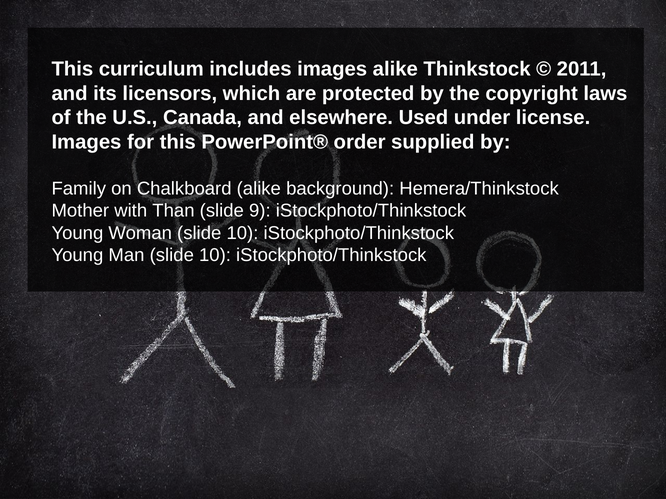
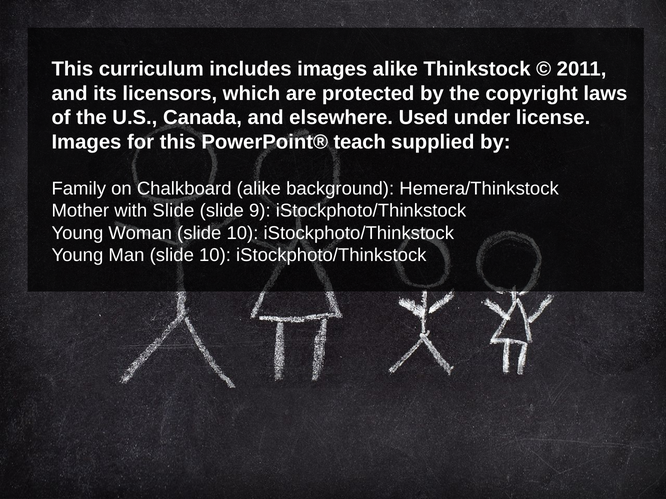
order: order -> teach
with Than: Than -> Slide
